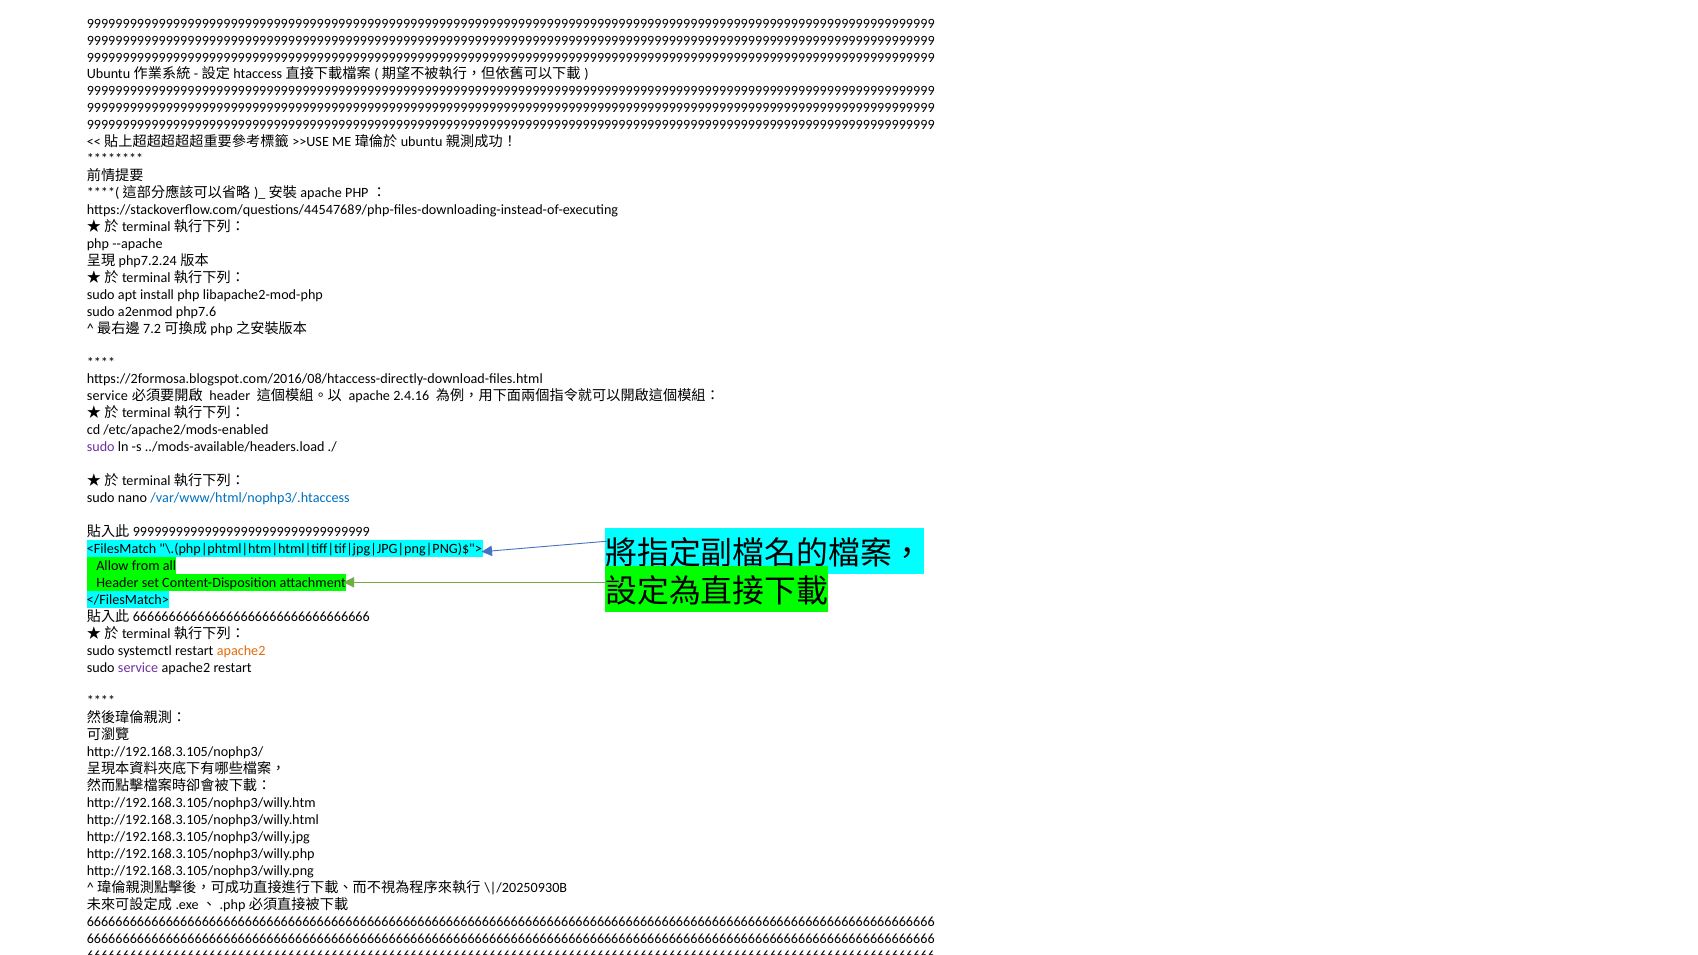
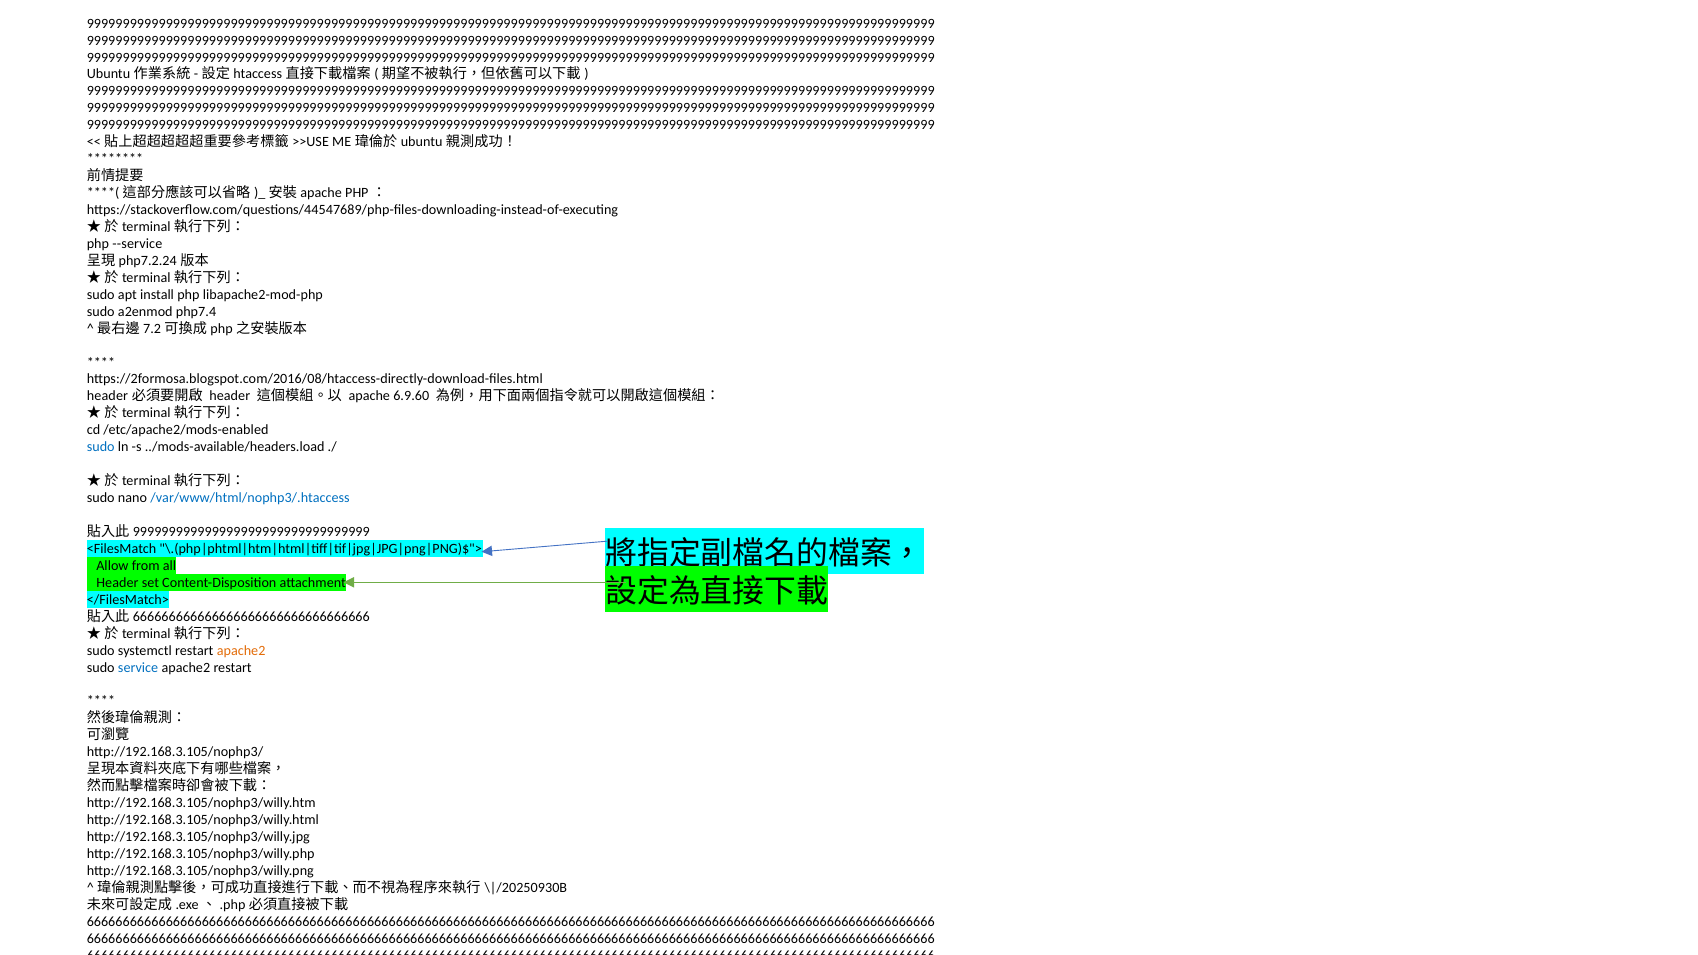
--apache: --apache -> --service
php7.6: php7.6 -> php7.4
service at (107, 396): service -> header
2.4.16: 2.4.16 -> 6.9.60
sudo at (101, 447) colour: purple -> blue
service at (138, 667) colour: purple -> blue
